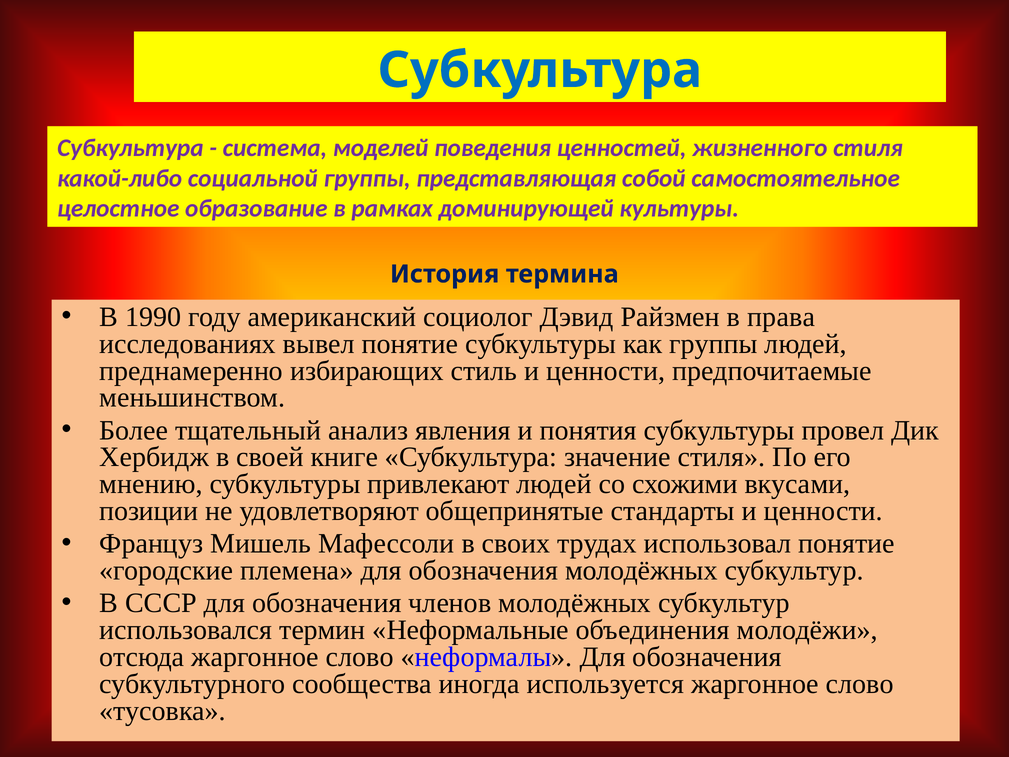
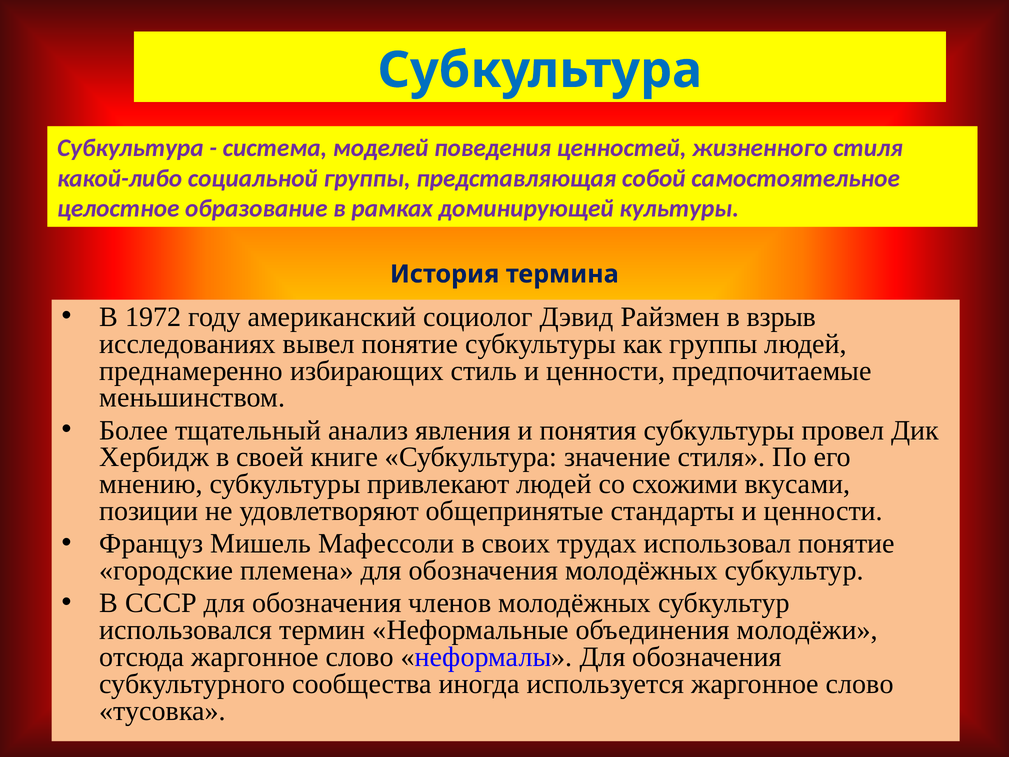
1990: 1990 -> 1972
права: права -> взрыв
